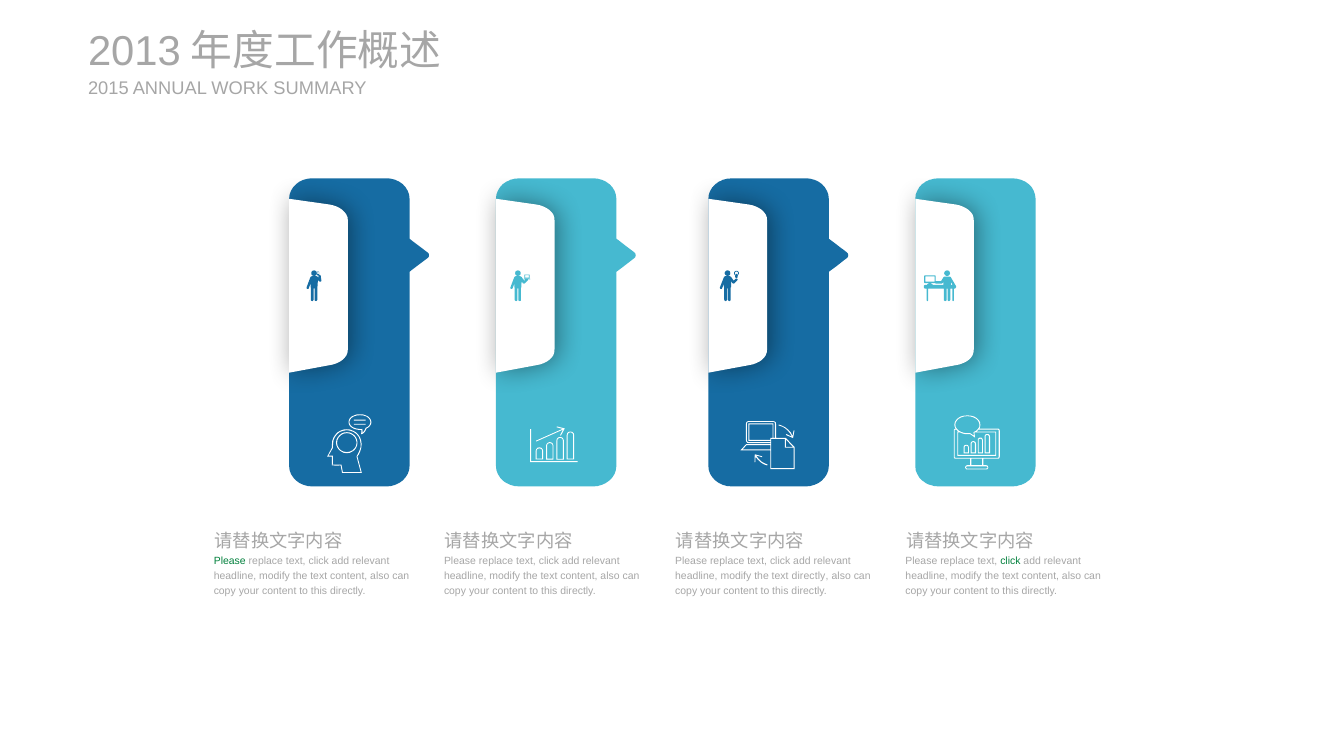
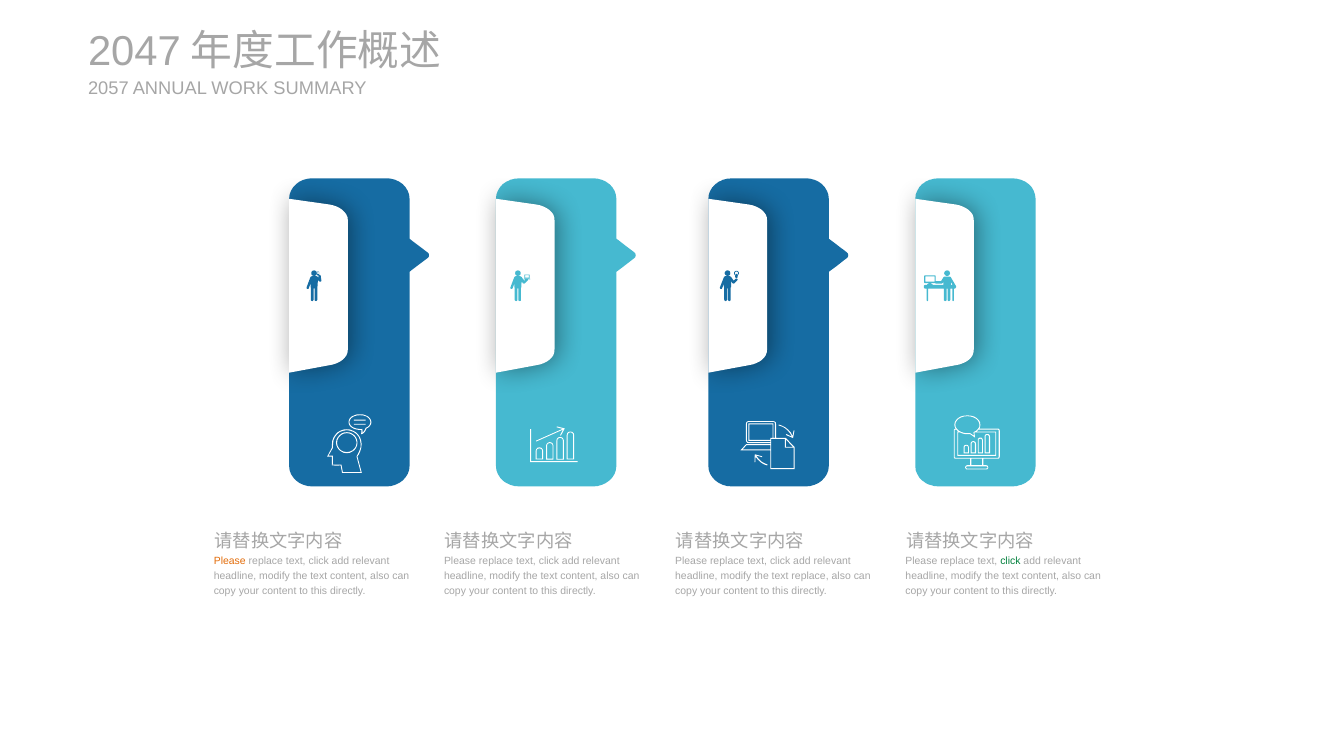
2013: 2013 -> 2047
2015: 2015 -> 2057
Please at (230, 561) colour: green -> orange
text directly: directly -> replace
